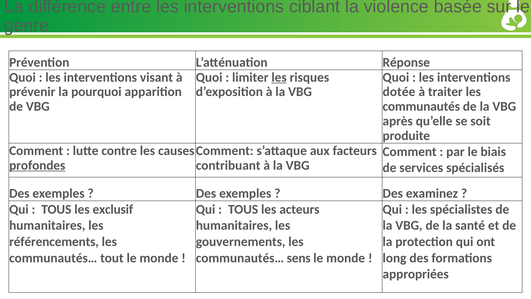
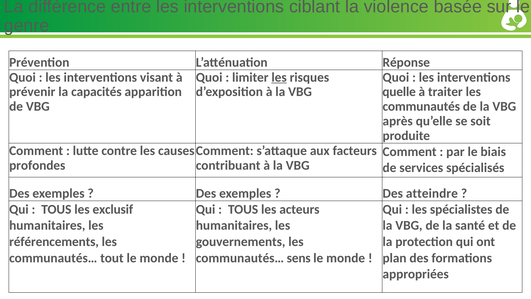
pourquoi: pourquoi -> capacités
dotée: dotée -> quelle
profondes underline: present -> none
examinez: examinez -> atteindre
long: long -> plan
